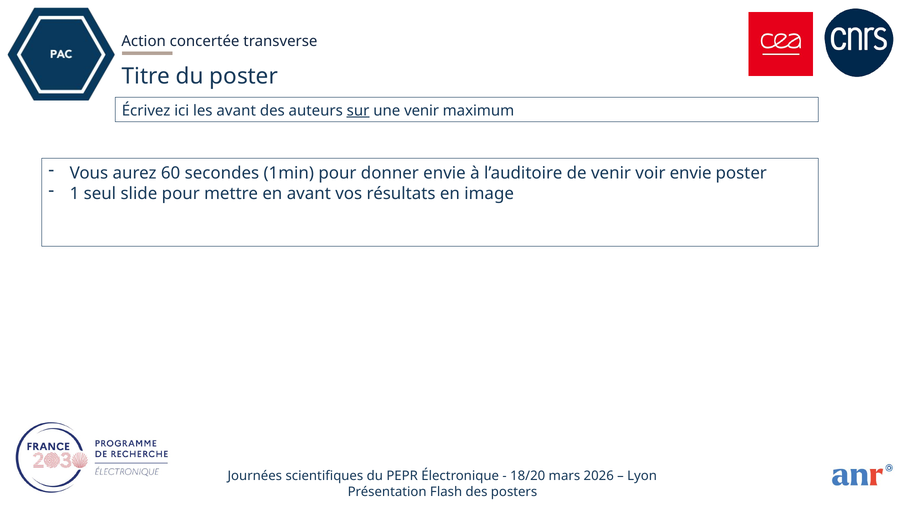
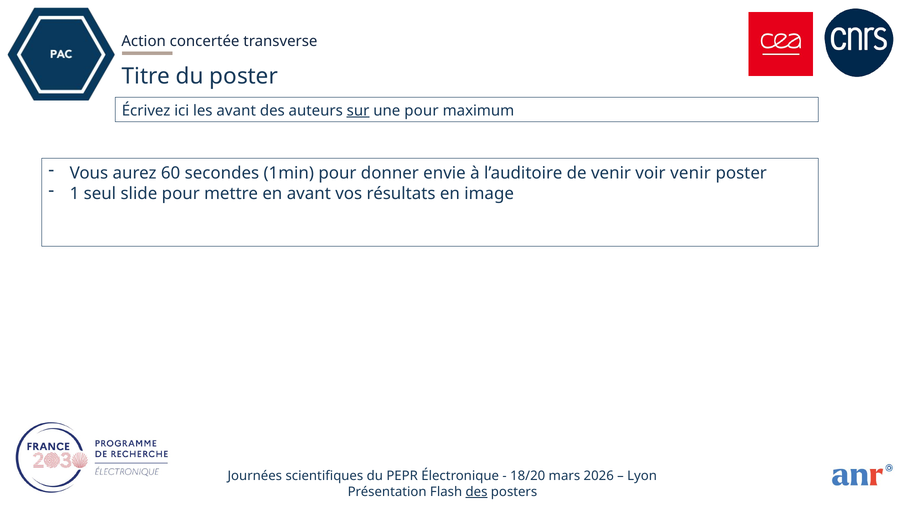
une venir: venir -> pour
voir envie: envie -> venir
des at (477, 492) underline: none -> present
